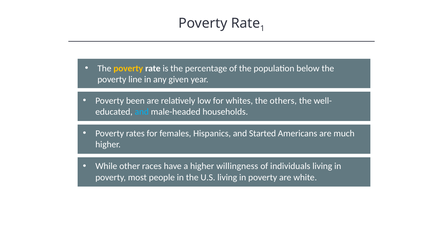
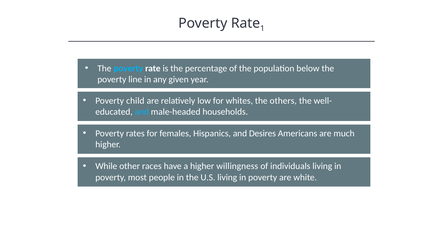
poverty at (128, 68) colour: yellow -> light blue
been: been -> child
Started: Started -> Desires
